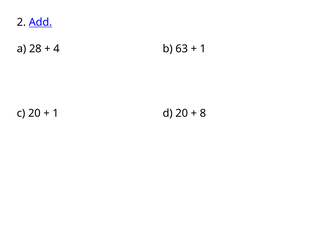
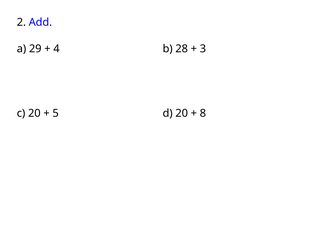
Add underline: present -> none
28: 28 -> 29
63: 63 -> 28
1 at (203, 49): 1 -> 3
1 at (56, 113): 1 -> 5
